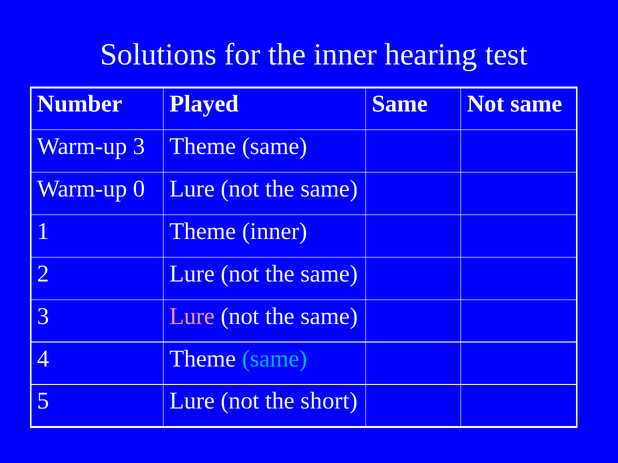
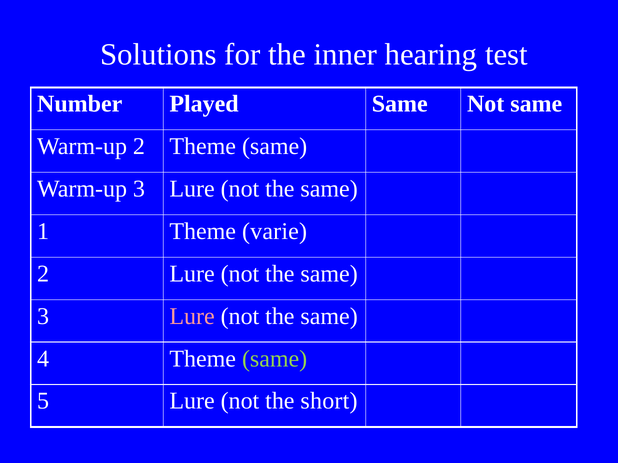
Warm-up 3: 3 -> 2
Warm-up 0: 0 -> 3
Theme inner: inner -> varie
same at (275, 359) colour: light blue -> light green
